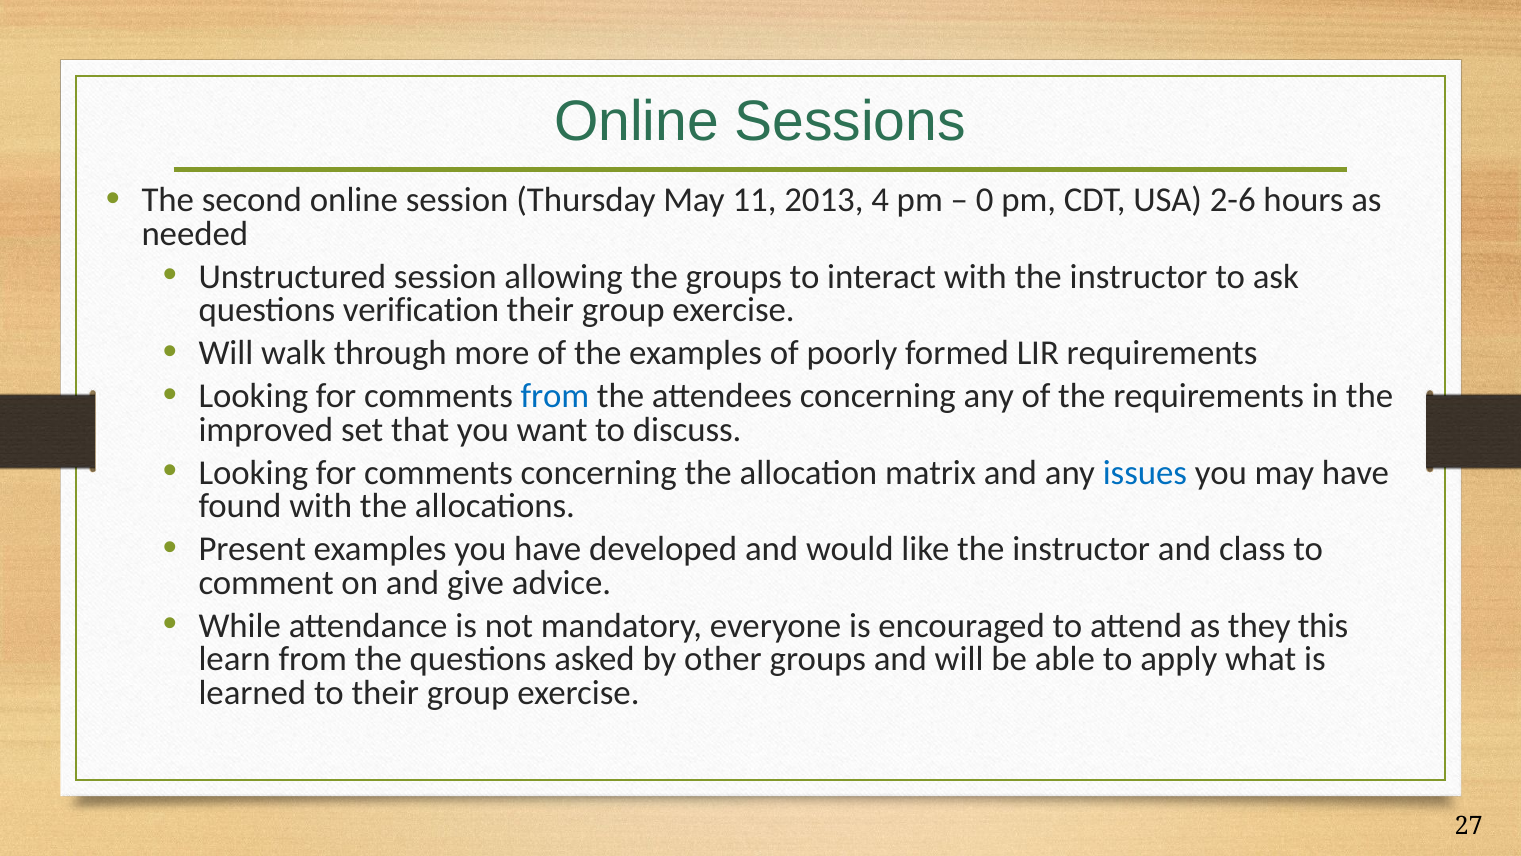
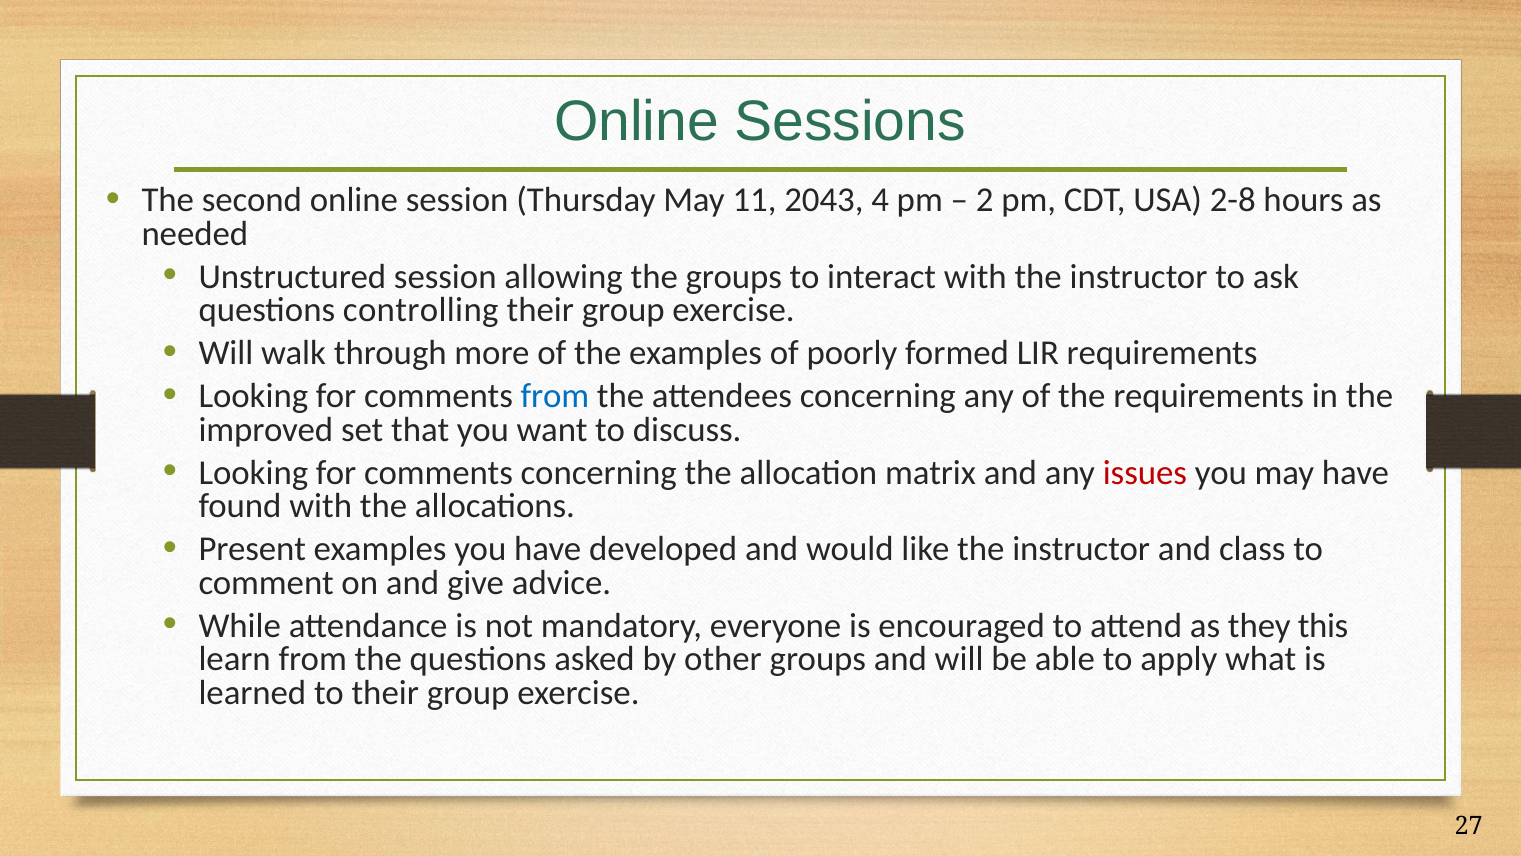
2013: 2013 -> 2043
0: 0 -> 2
2-6: 2-6 -> 2-8
verification: verification -> controlling
issues colour: blue -> red
